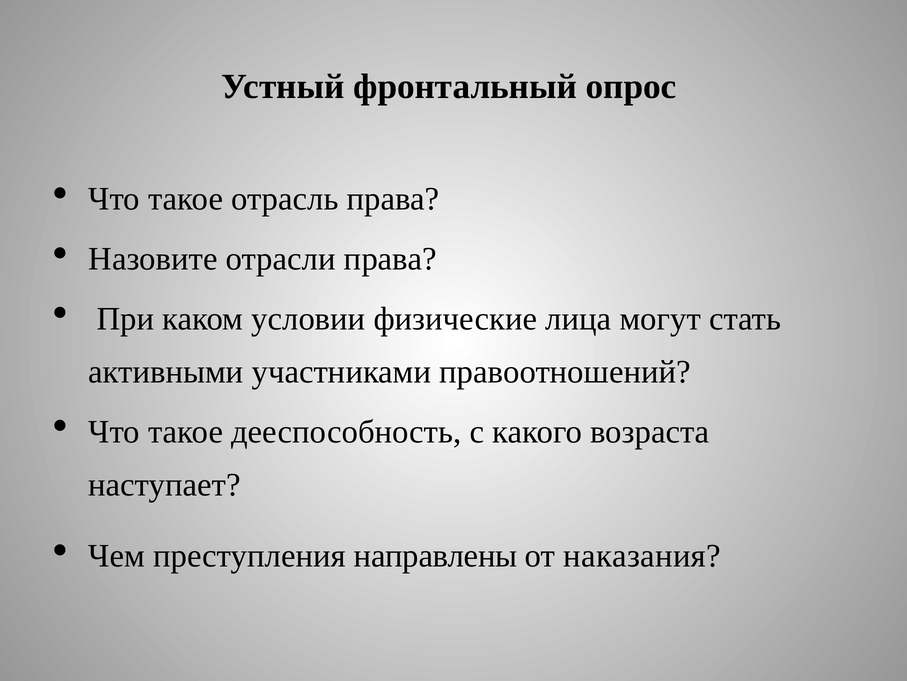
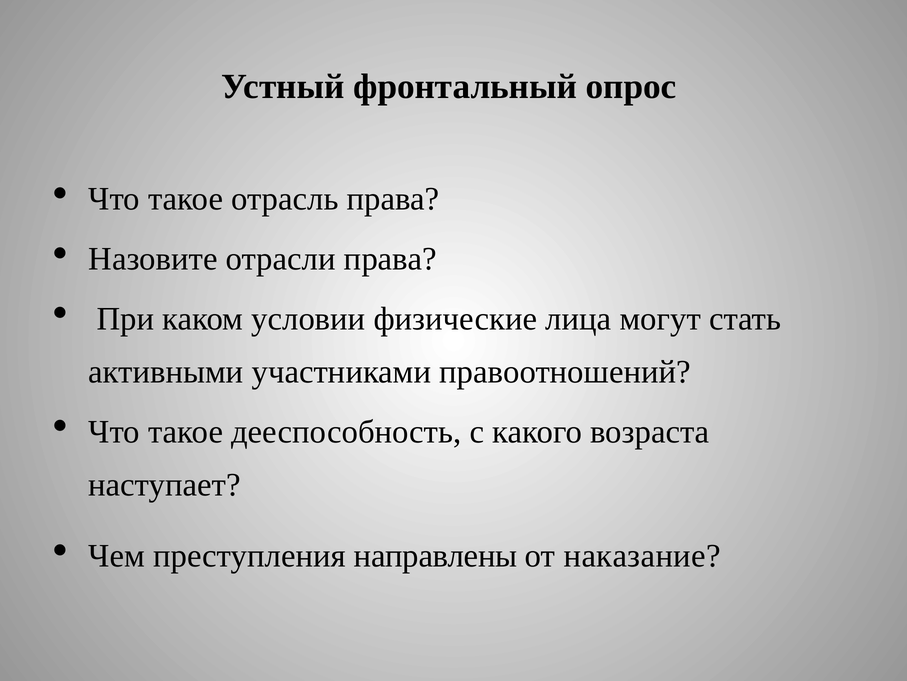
наказания: наказания -> наказание
